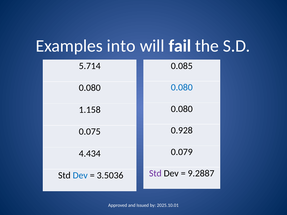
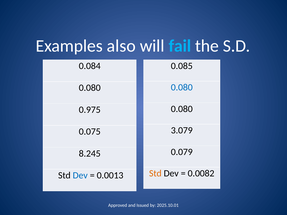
into: into -> also
fail colour: white -> light blue
5.714: 5.714 -> 0.084
1.158: 1.158 -> 0.975
0.928: 0.928 -> 3.079
4.434: 4.434 -> 8.245
Std at (155, 174) colour: purple -> orange
9.2887: 9.2887 -> 0.0082
3.5036: 3.5036 -> 0.0013
